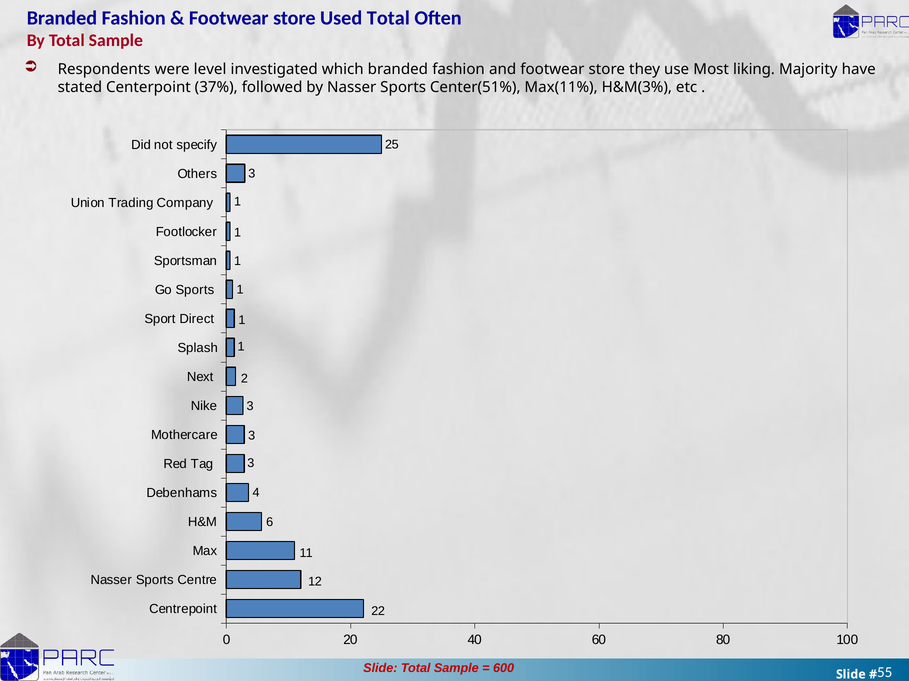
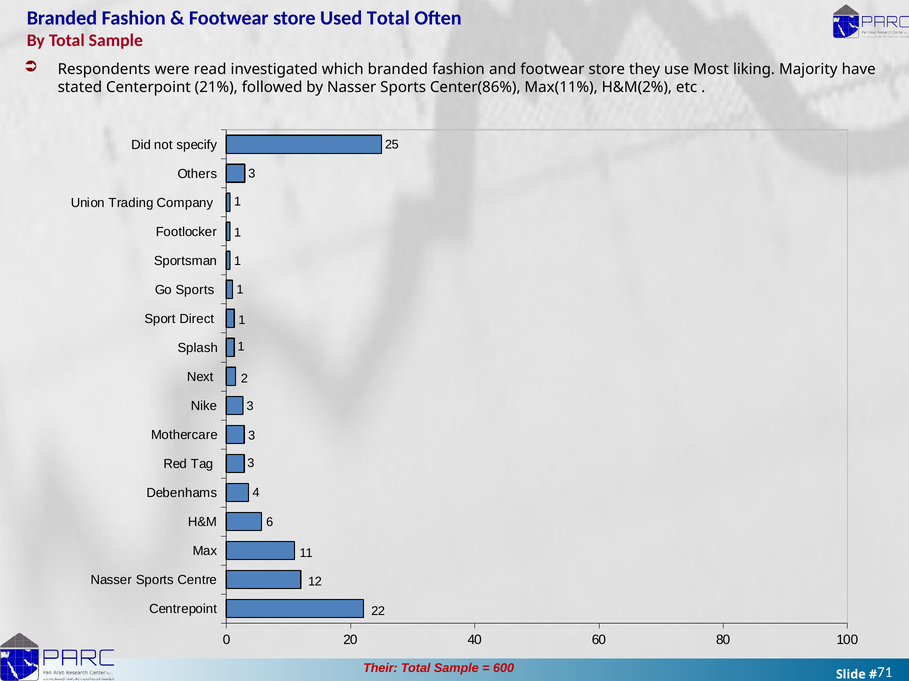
level: level -> read
37%: 37% -> 21%
Center(51%: Center(51% -> Center(86%
H&M(3%: H&M(3% -> H&M(2%
Slide at (380, 669): Slide -> Their
55: 55 -> 71
